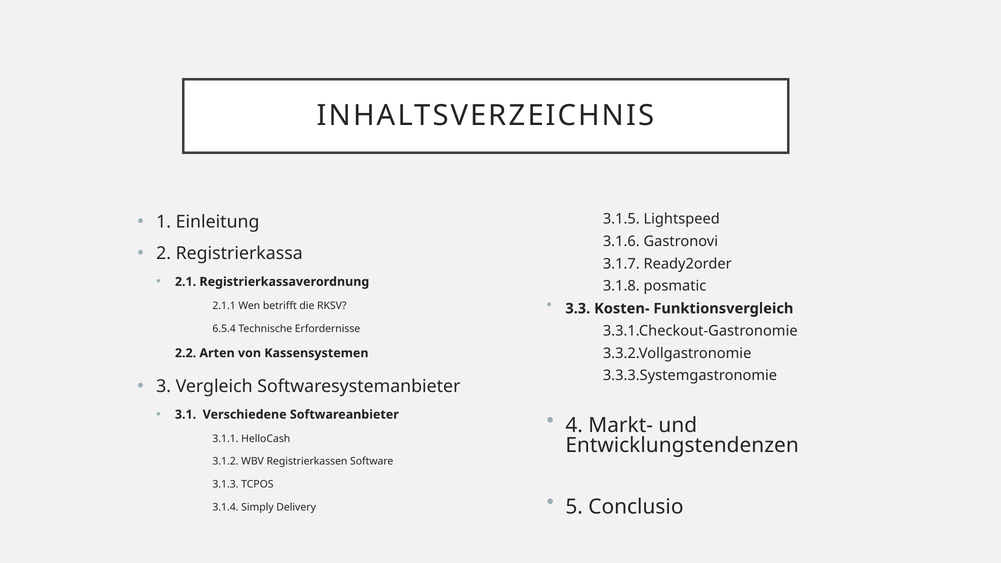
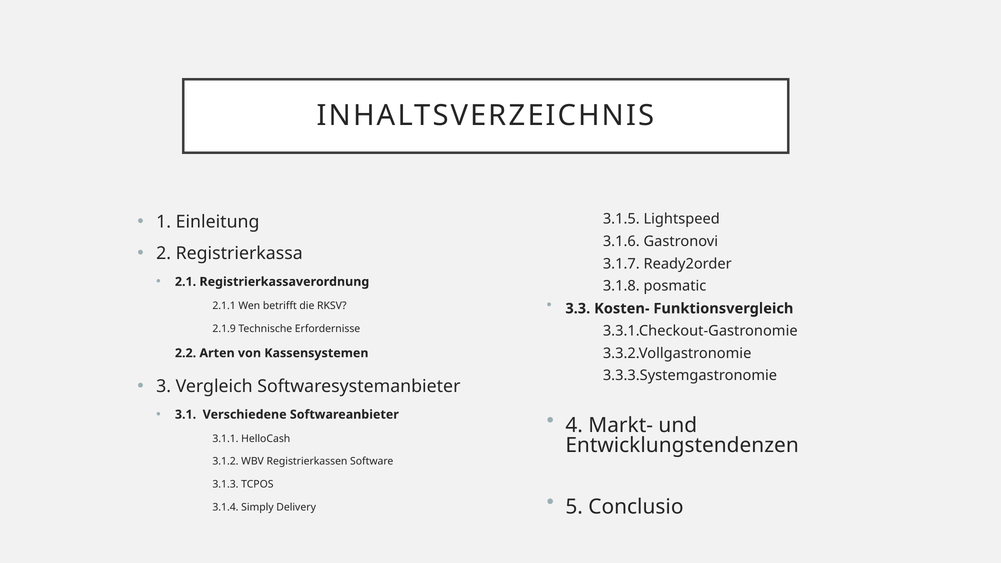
6.5.4: 6.5.4 -> 2.1.9
